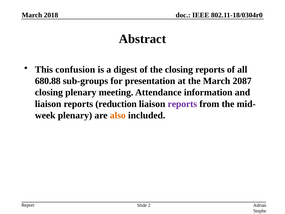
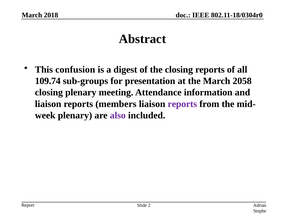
680.88: 680.88 -> 109.74
2087: 2087 -> 2058
reduction: reduction -> members
also colour: orange -> purple
